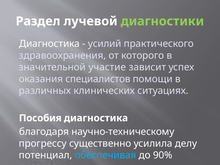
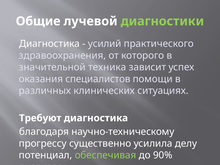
Раздел: Раздел -> Общие
участие: участие -> техника
Пособия: Пособия -> Требуют
обеспечивая colour: light blue -> light green
